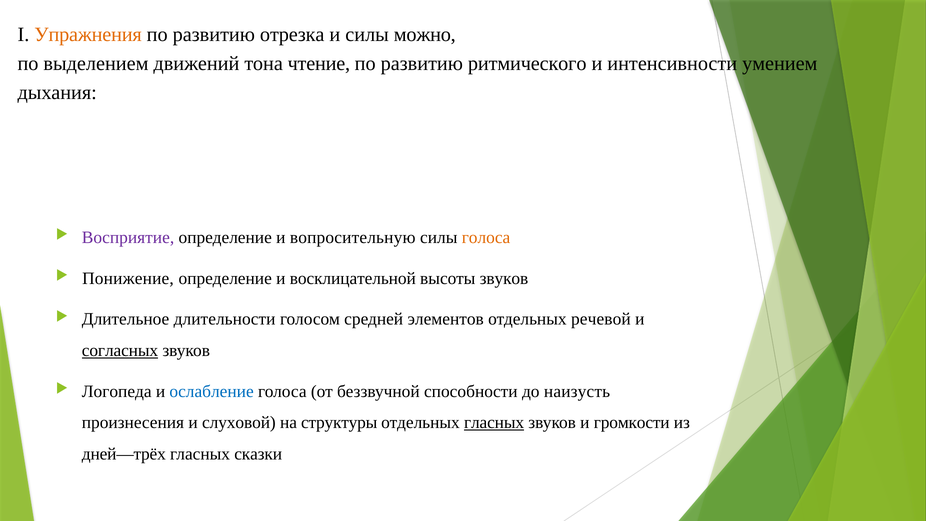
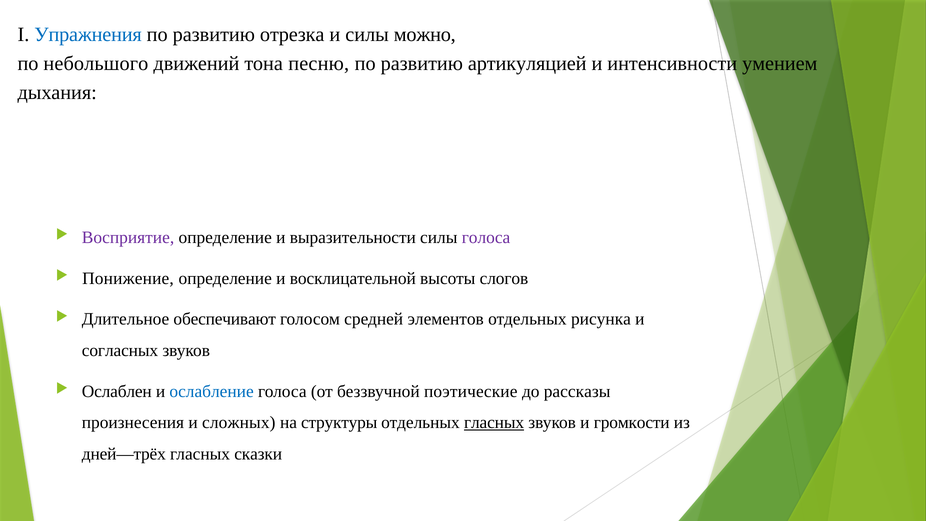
Упражнения colour: orange -> blue
выделением: выделением -> небольшого
чтение: чтение -> песню
ритмического: ритмического -> артикуляцией
вопросительную: вопросительную -> выразительности
голоса at (486, 237) colour: orange -> purple
высоты звуков: звуков -> слогов
длительности: длительности -> обеспечивают
речевой: речевой -> рисунка
согласных underline: present -> none
Логопеда: Логопеда -> Ослаблен
способности: способности -> поэтические
наизусть: наизусть -> рассказы
слуховой: слуховой -> сложных
